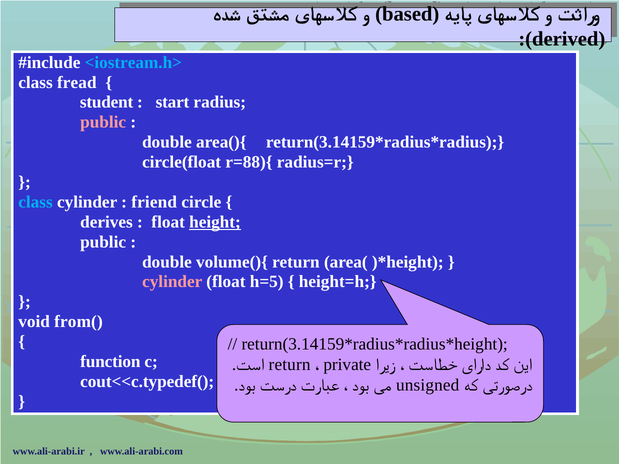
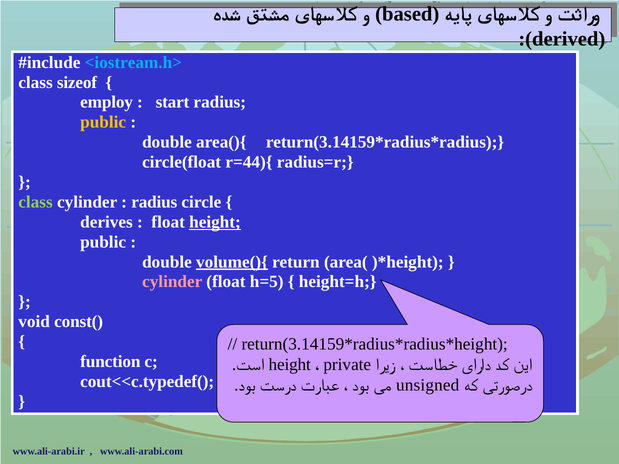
fread: fread -> sizeof
student: student -> employ
public at (103, 122) colour: pink -> yellow
r=88){: r=88){ -> r=44){
class at (36, 202) colour: light blue -> light green
friend at (154, 202): friend -> radius
volume(){ underline: none -> present
from(: from( -> const(
return at (290, 365): return -> height
